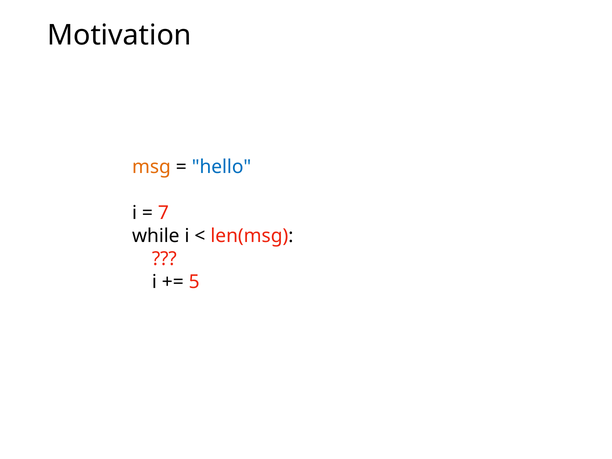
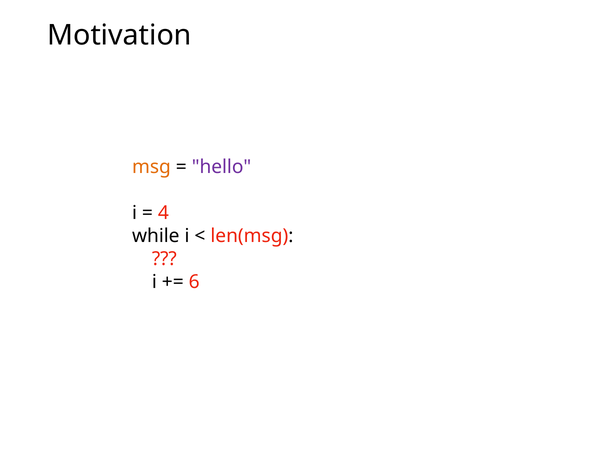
hello colour: blue -> purple
7: 7 -> 4
5: 5 -> 6
